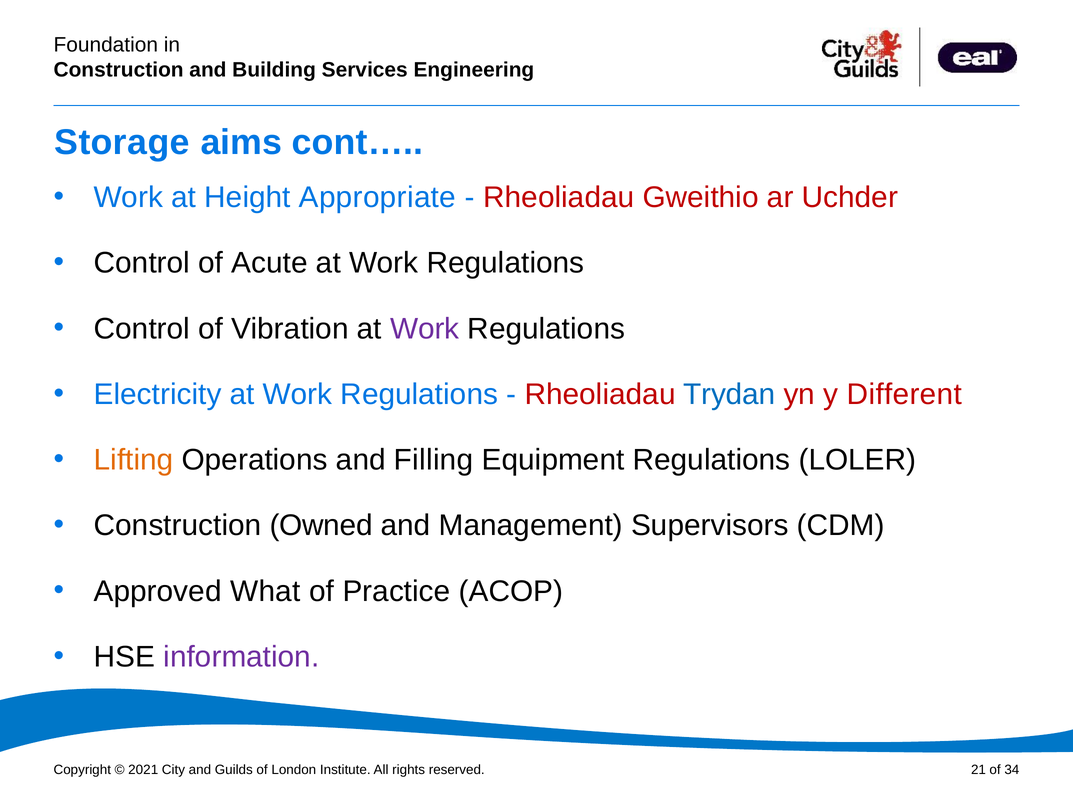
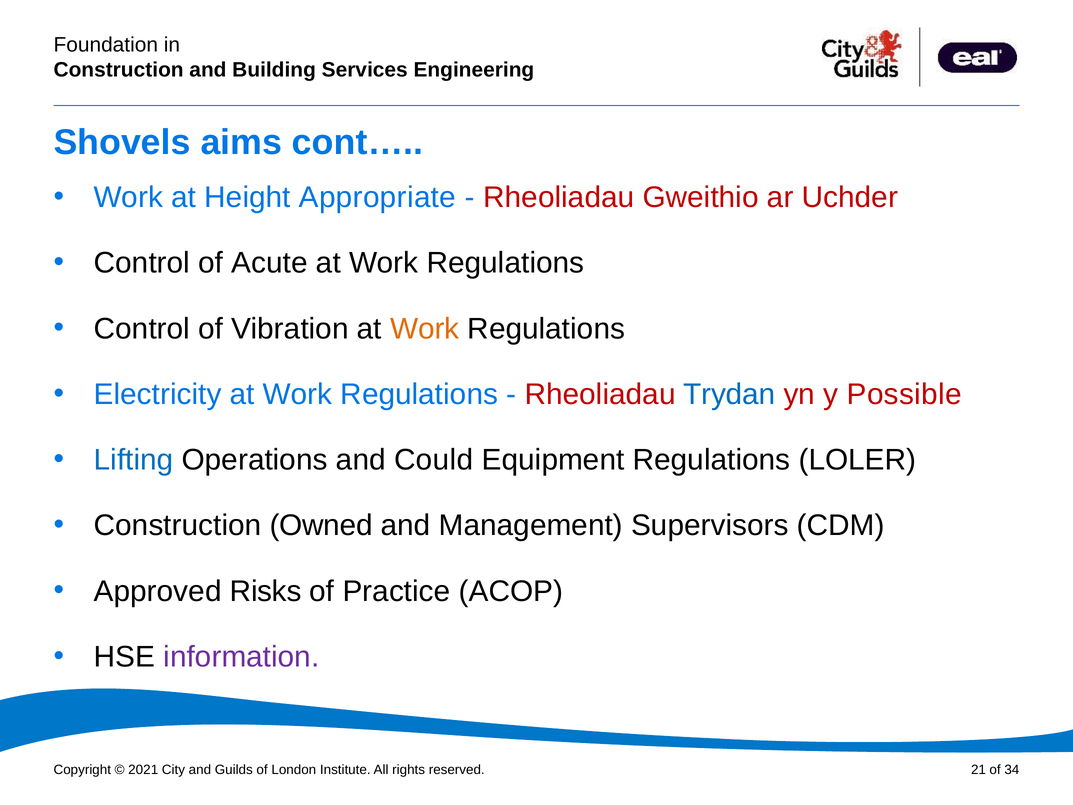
Storage: Storage -> Shovels
Work at (425, 329) colour: purple -> orange
Different: Different -> Possible
Lifting colour: orange -> blue
Filling: Filling -> Could
What: What -> Risks
